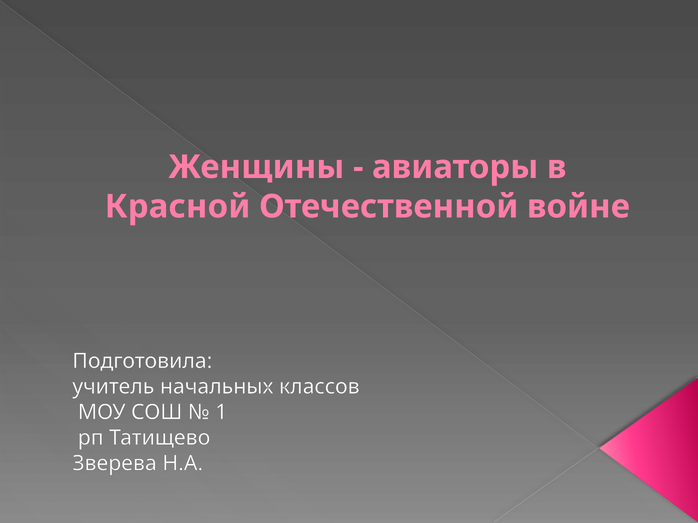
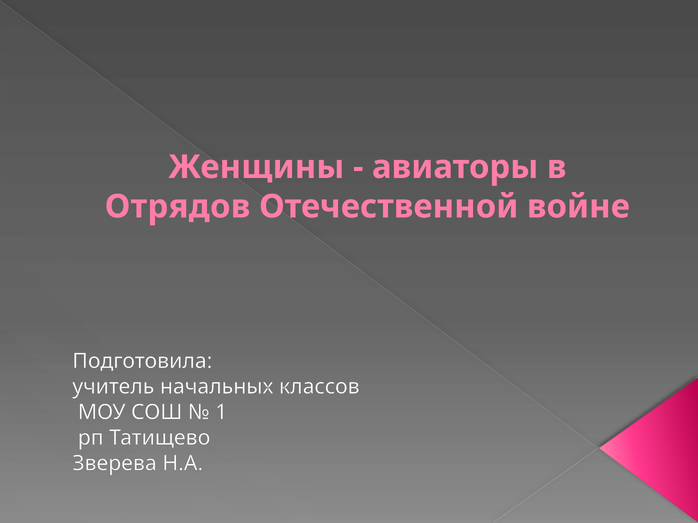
Красной: Красной -> Отрядов
